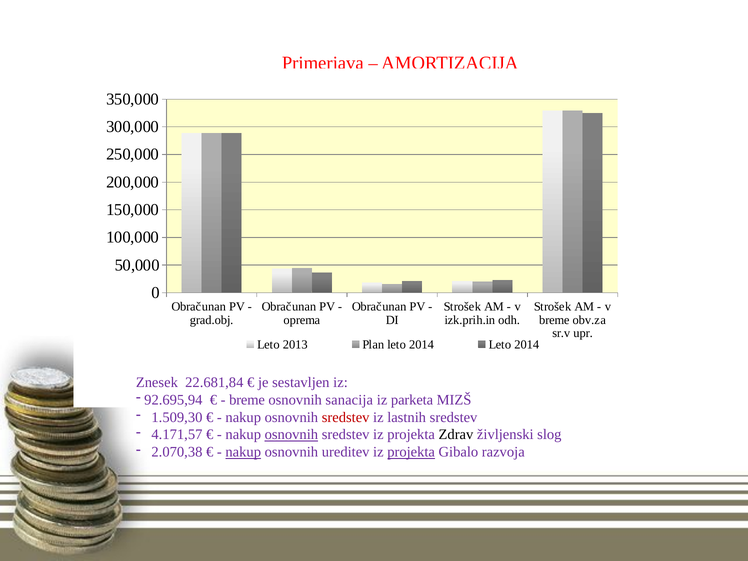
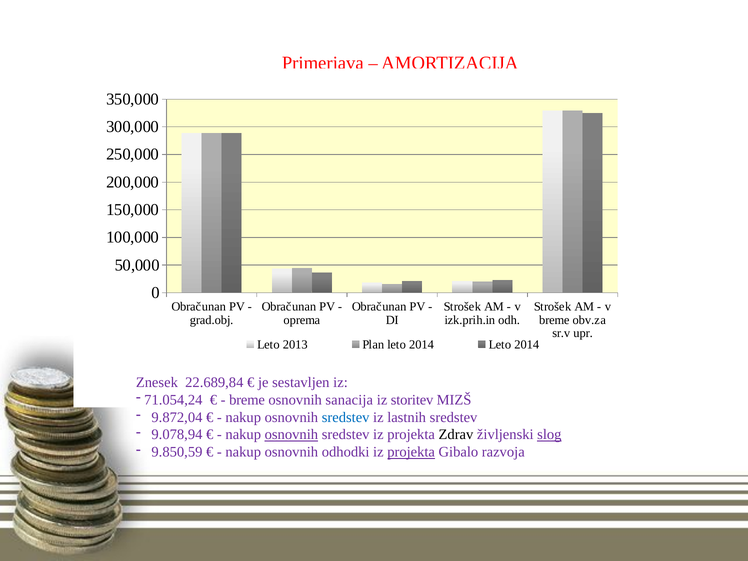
22.681,84: 22.681,84 -> 22.689,84
92.695,94: 92.695,94 -> 71.054,24
parketa: parketa -> storitev
1.509,30: 1.509,30 -> 9.872,04
sredstev at (346, 417) colour: red -> blue
4.171,57: 4.171,57 -> 9.078,94
slog underline: none -> present
2.070,38: 2.070,38 -> 9.850,59
nakup at (243, 452) underline: present -> none
ureditev: ureditev -> odhodki
